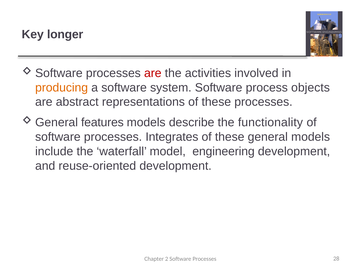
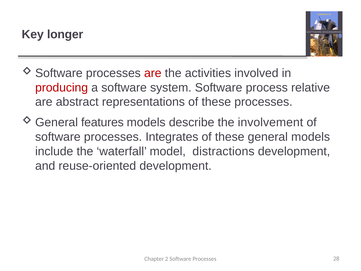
producing colour: orange -> red
objects: objects -> relative
functionality: functionality -> involvement
engineering: engineering -> distractions
